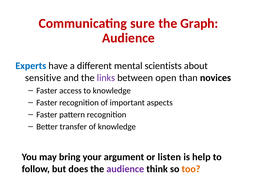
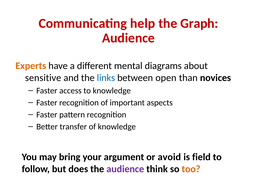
sure: sure -> help
Experts colour: blue -> orange
scientists: scientists -> diagrams
links colour: purple -> blue
listen: listen -> avoid
help: help -> field
